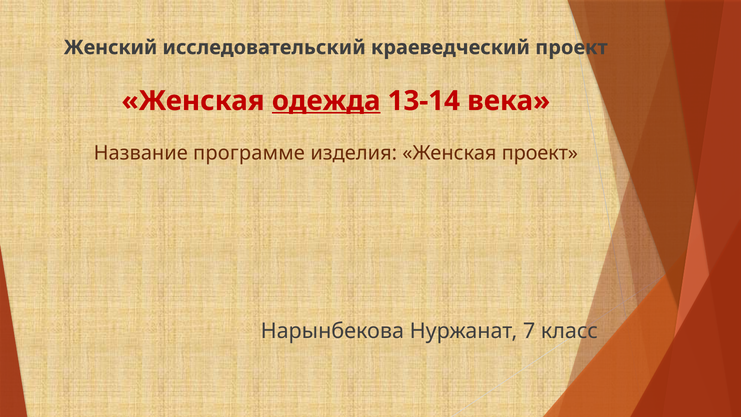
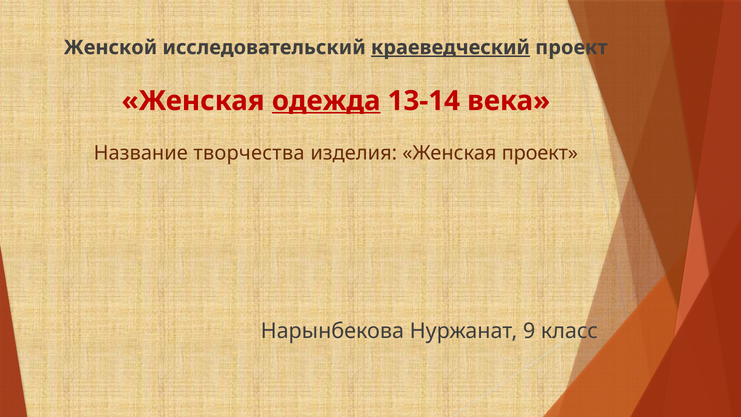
Женский: Женский -> Женской
краеведческий underline: none -> present
программе: программе -> творчества
7: 7 -> 9
